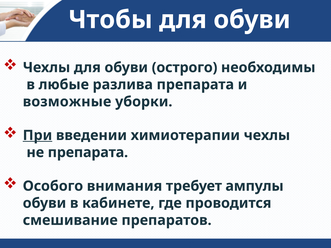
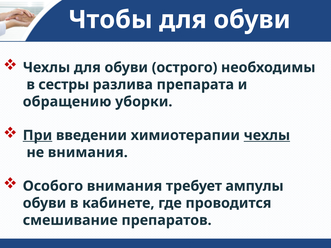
любые: любые -> сестры
возможные: возможные -> обращению
чехлы at (267, 135) underline: none -> present
не препарата: препарата -> внимания
